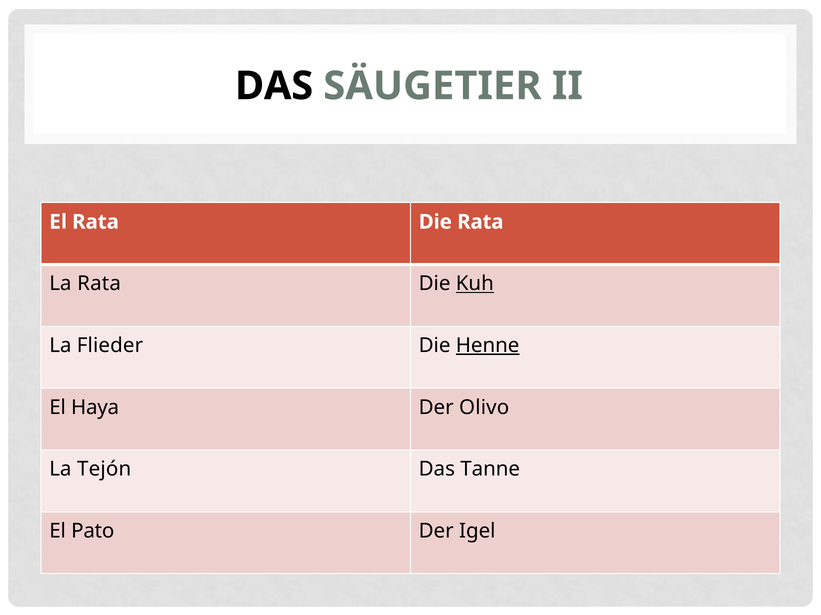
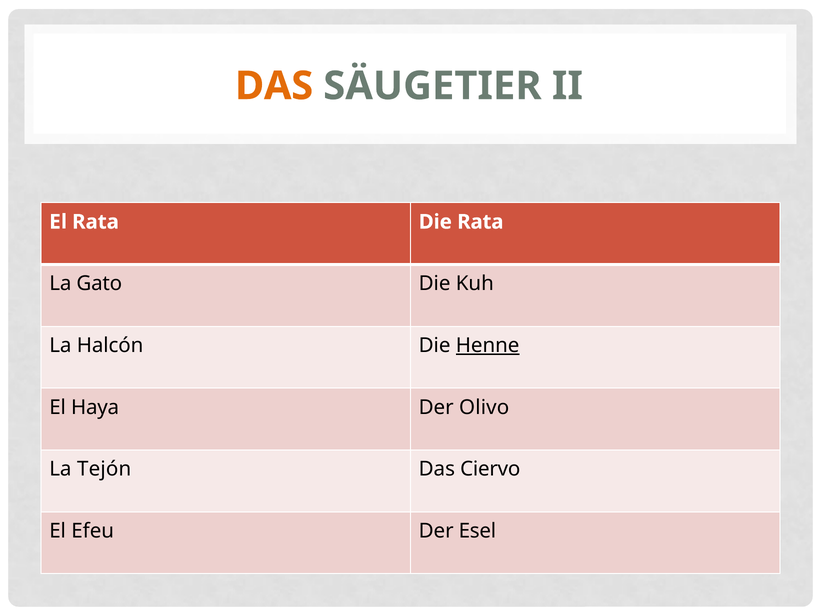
DAS at (274, 86) colour: black -> orange
La Rata: Rata -> Gato
Kuh underline: present -> none
Flieder: Flieder -> Halcón
Tanne: Tanne -> Ciervo
Pato: Pato -> Efeu
Igel: Igel -> Esel
